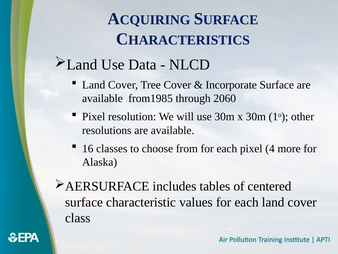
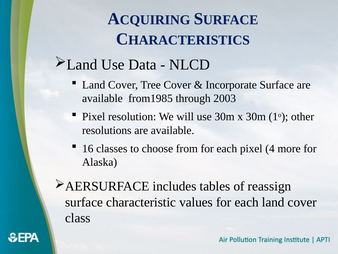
2060: 2060 -> 2003
centered: centered -> reassign
